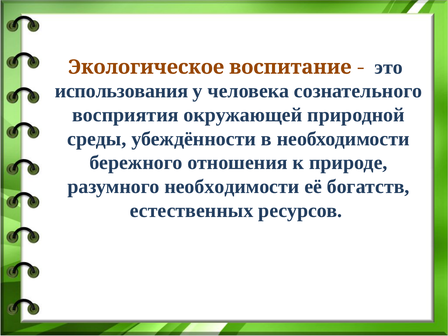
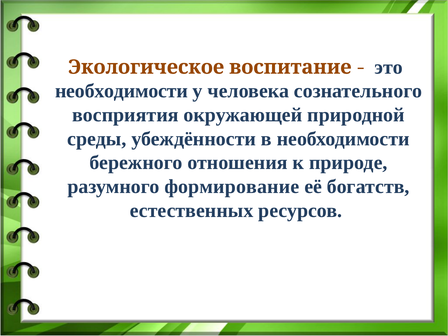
использования at (121, 91): использования -> необходимости
разумного необходимости: необходимости -> формирование
